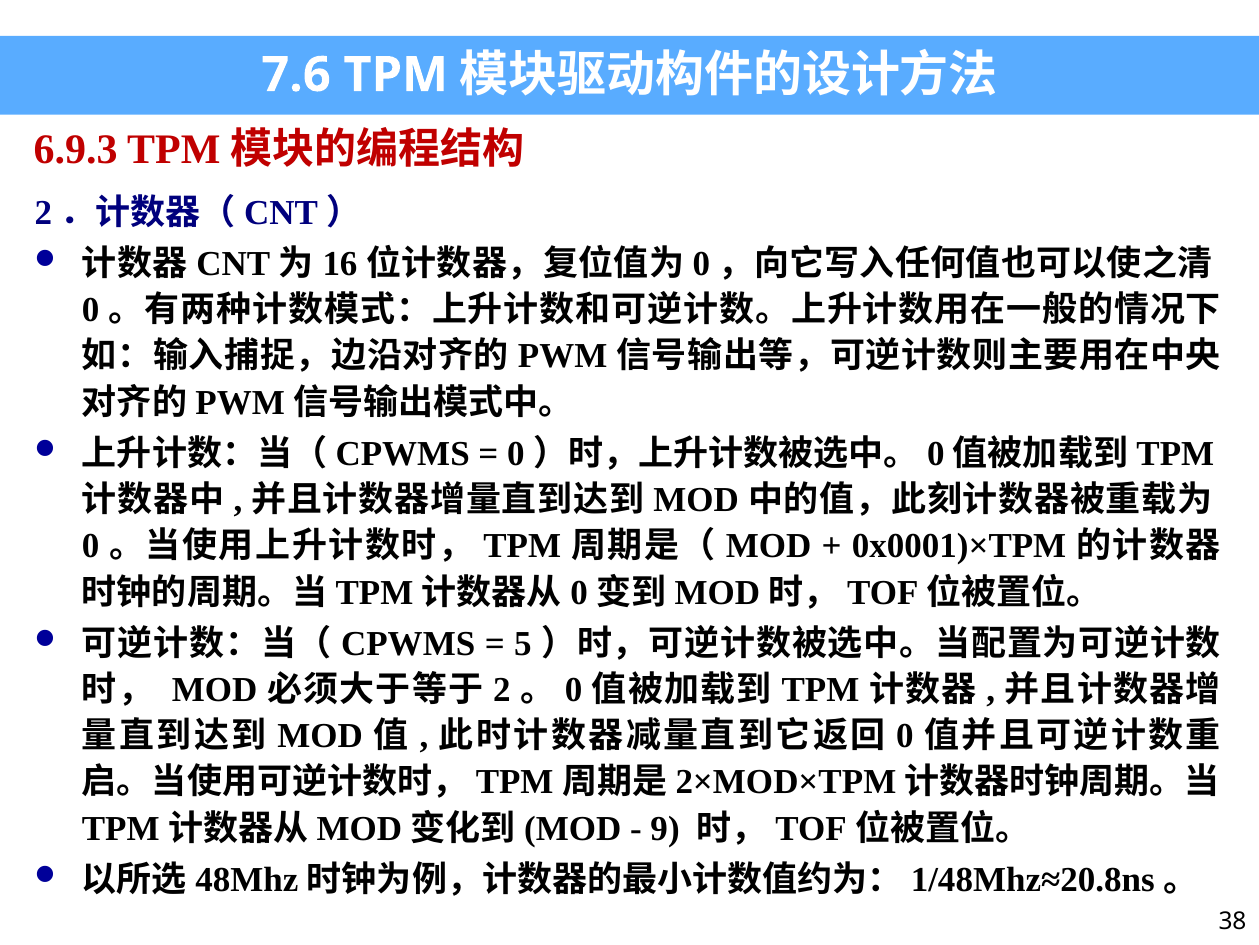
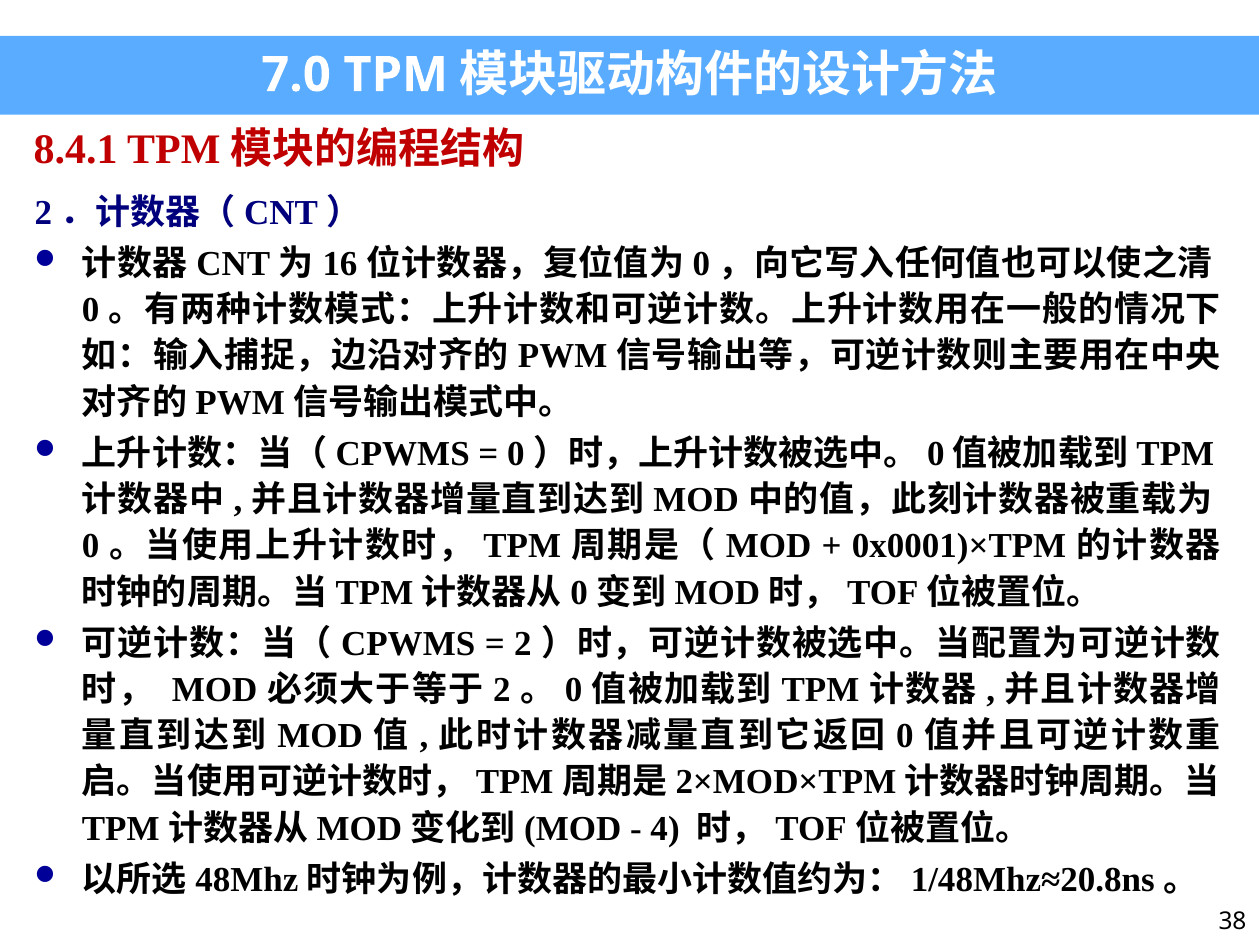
7.6: 7.6 -> 7.0
6.9.3: 6.9.3 -> 8.4.1
5 at (523, 643): 5 -> 2
9: 9 -> 4
